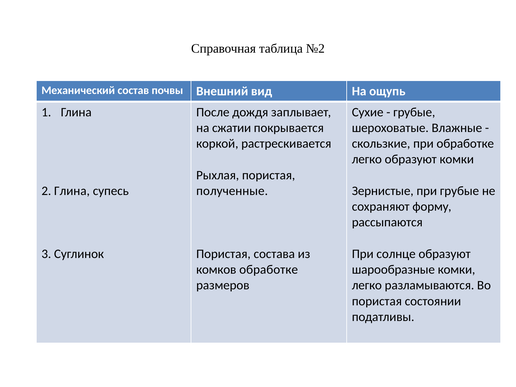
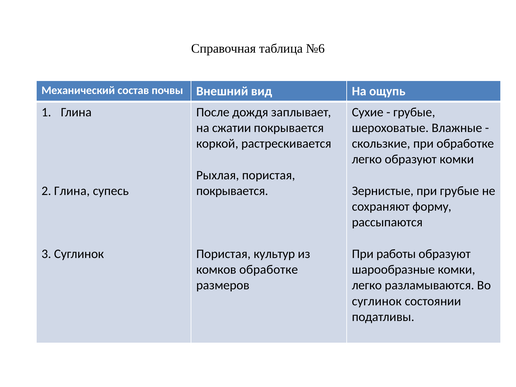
№2: №2 -> №6
полученные at (232, 191): полученные -> покрывается
состава: состава -> культур
солнце: солнце -> работы
пористая at (377, 301): пористая -> суглинок
